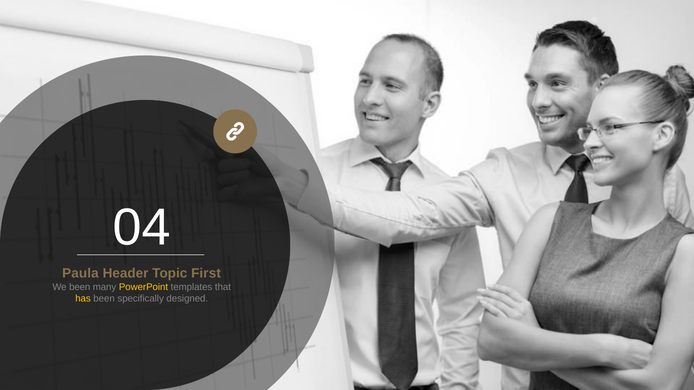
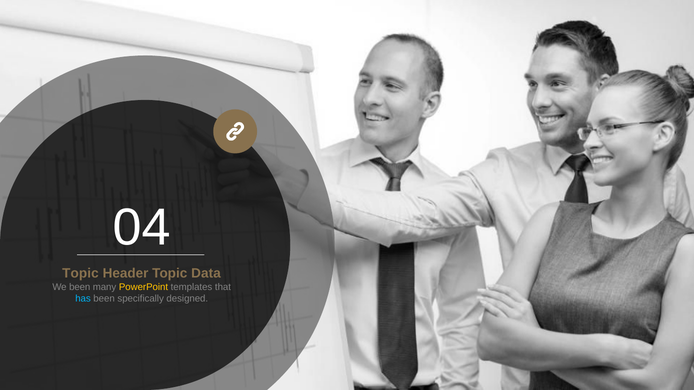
Paula at (80, 274): Paula -> Topic
First: First -> Data
has colour: yellow -> light blue
